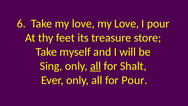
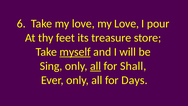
myself underline: none -> present
Shalt: Shalt -> Shall
for Pour: Pour -> Days
